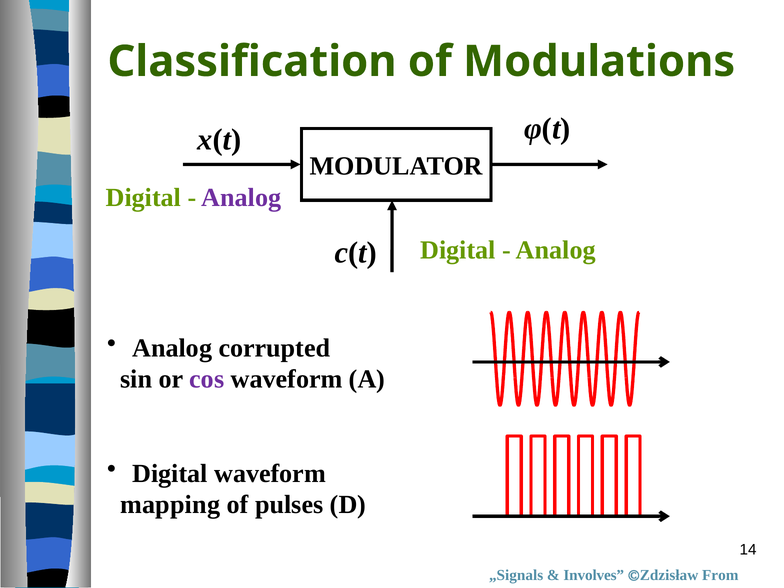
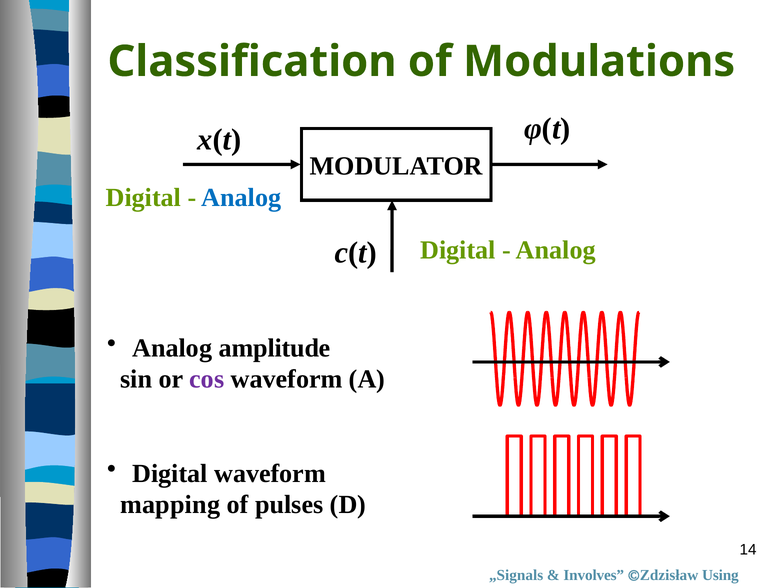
Analog at (241, 198) colour: purple -> blue
corrupted: corrupted -> amplitude
From: From -> Using
